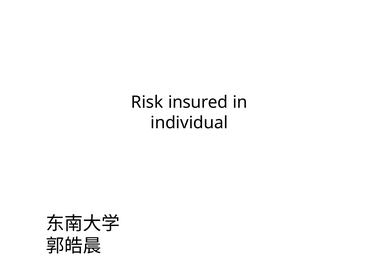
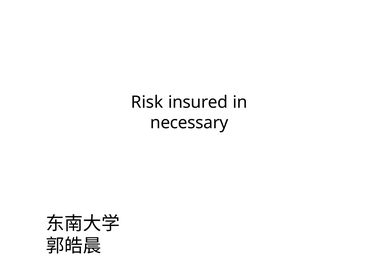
individual: individual -> necessary
